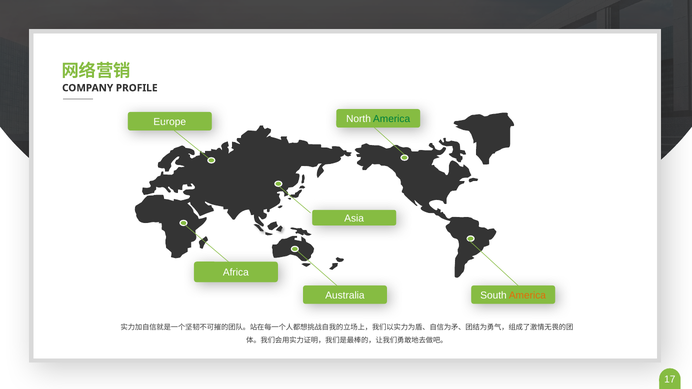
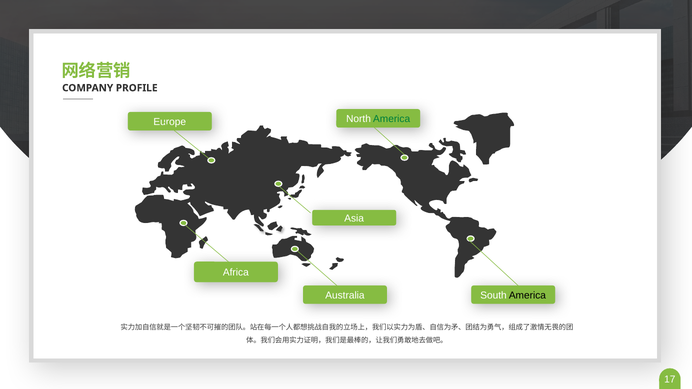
America at (527, 296) colour: orange -> black
